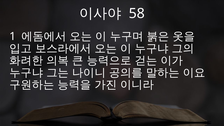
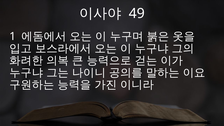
58: 58 -> 49
